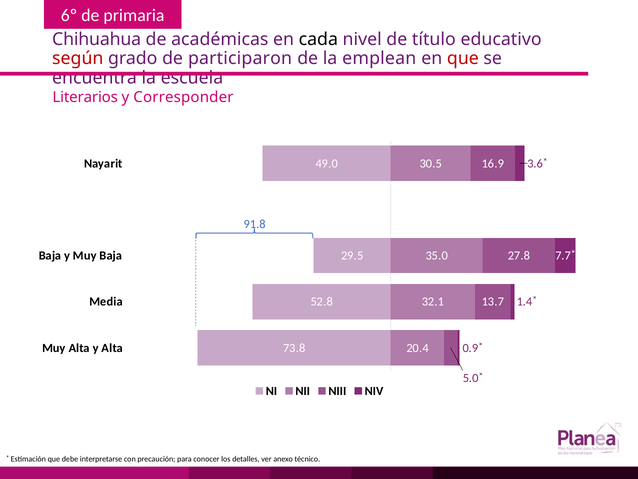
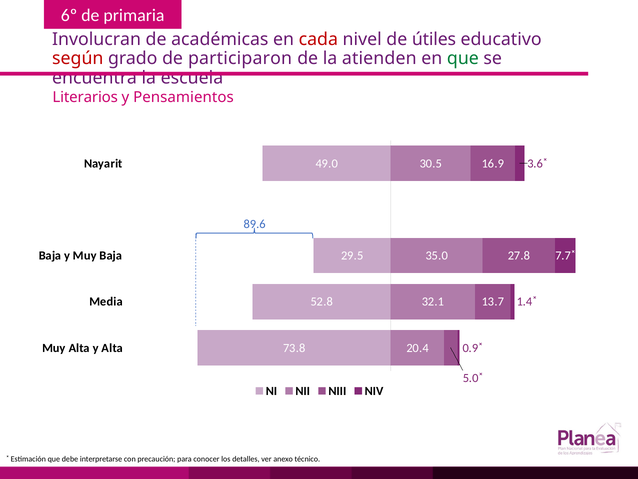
Chihuahua: Chihuahua -> Involucran
cada colour: black -> red
título: título -> útiles
emplean: emplean -> atienden
que at (463, 58) colour: red -> green
Corresponder: Corresponder -> Pensamientos
91.8: 91.8 -> 89.6
